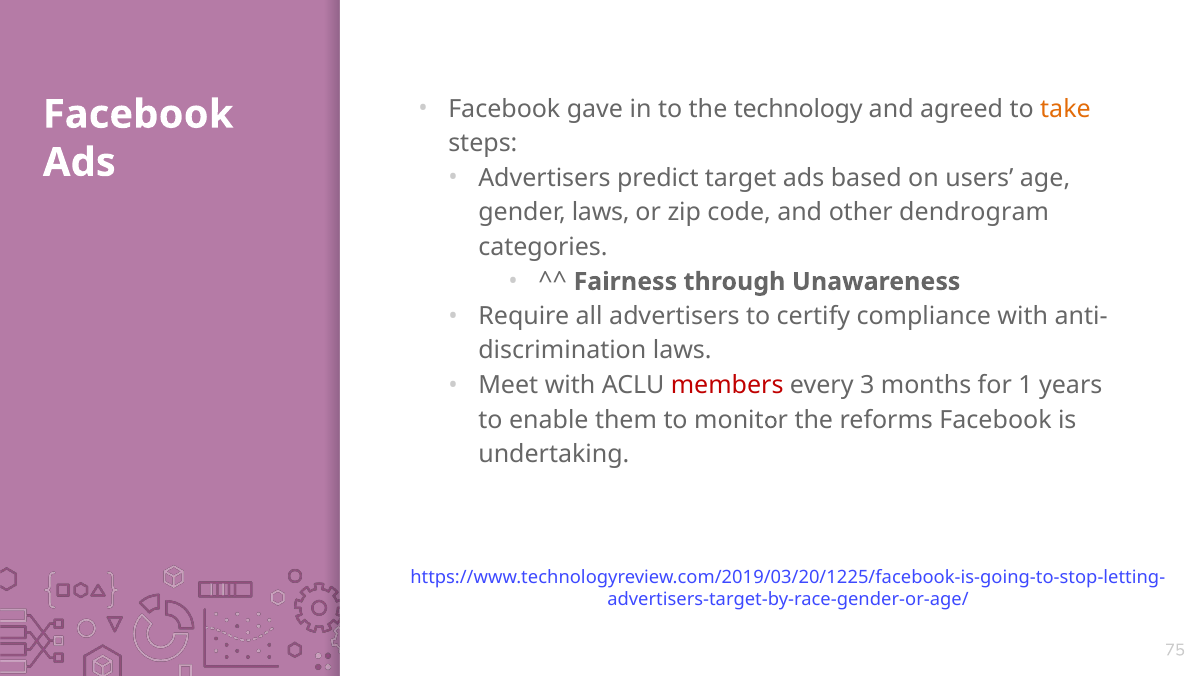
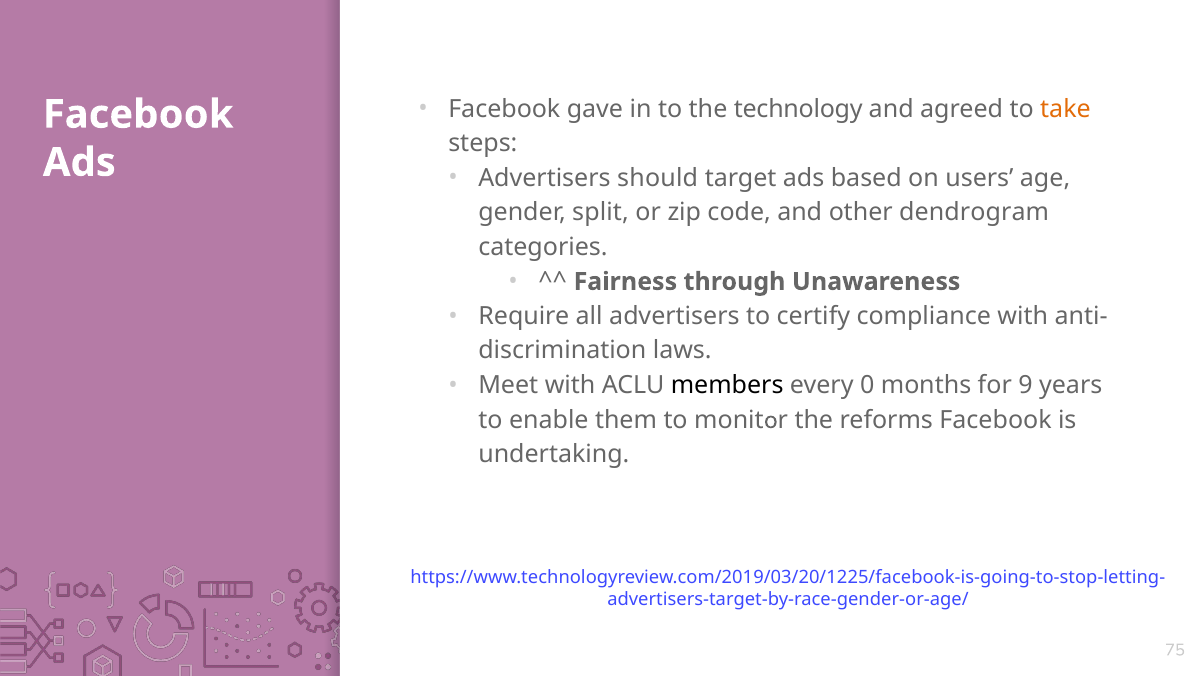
predict: predict -> should
gender laws: laws -> split
members colour: red -> black
3: 3 -> 0
1: 1 -> 9
